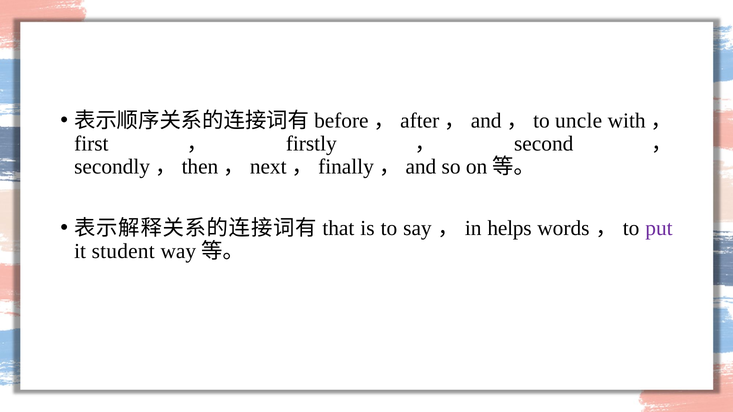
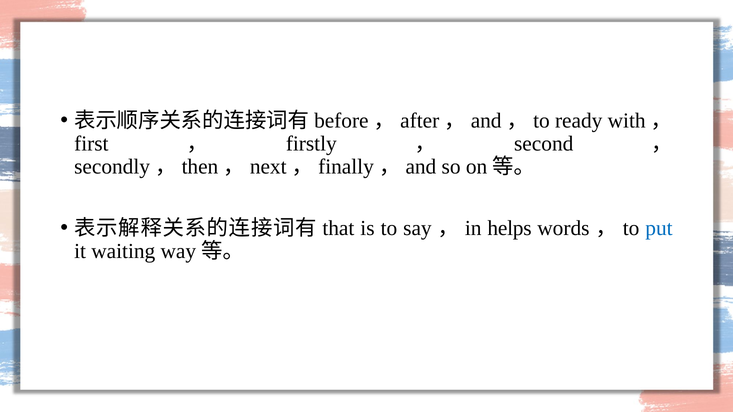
uncle: uncle -> ready
put colour: purple -> blue
student: student -> waiting
